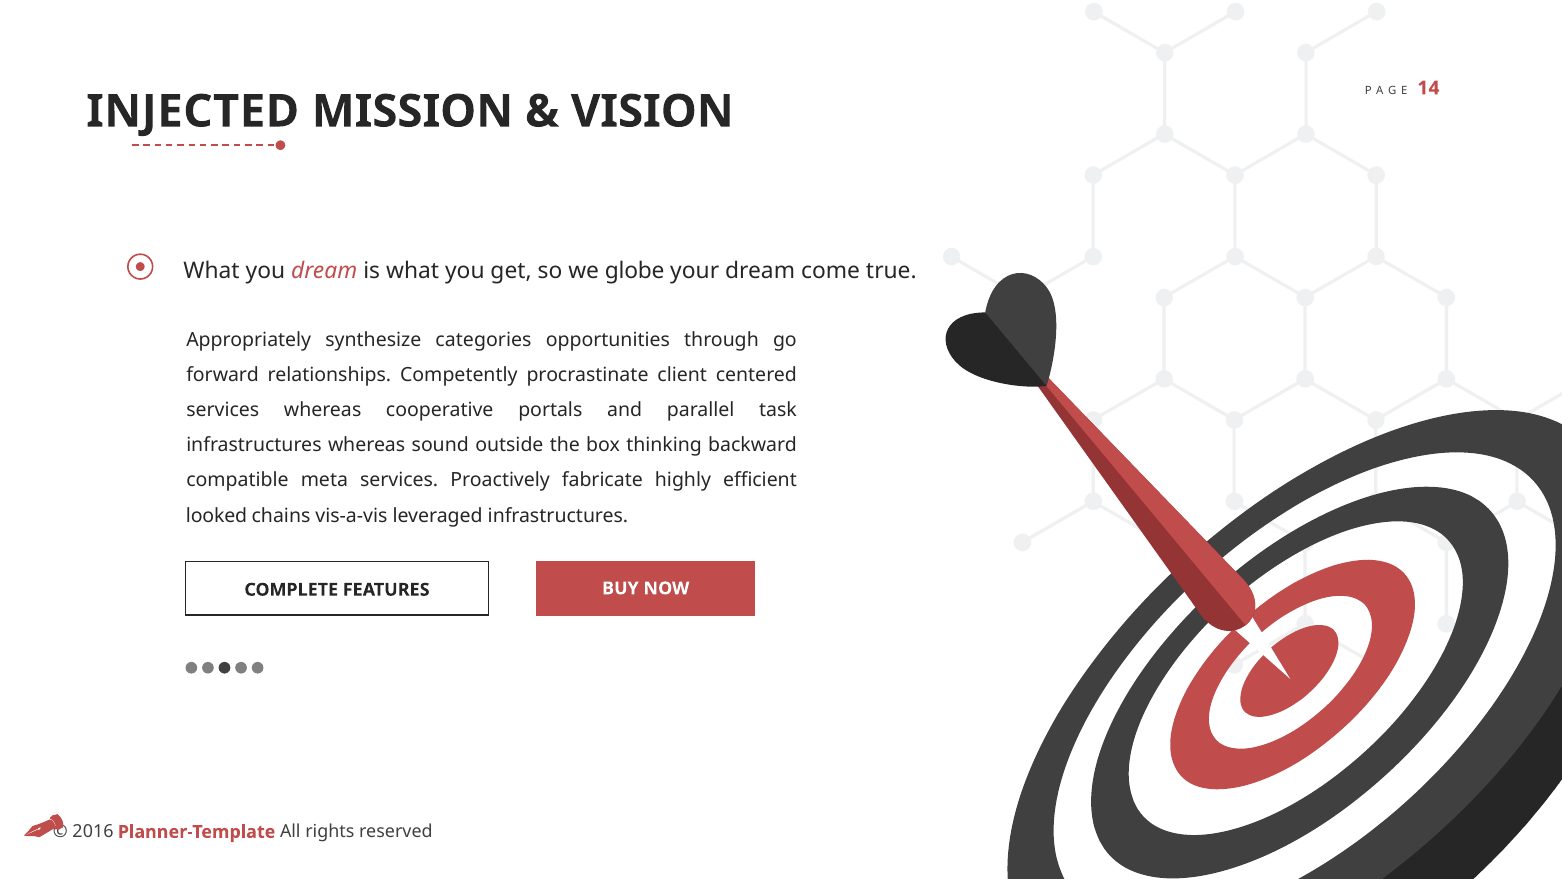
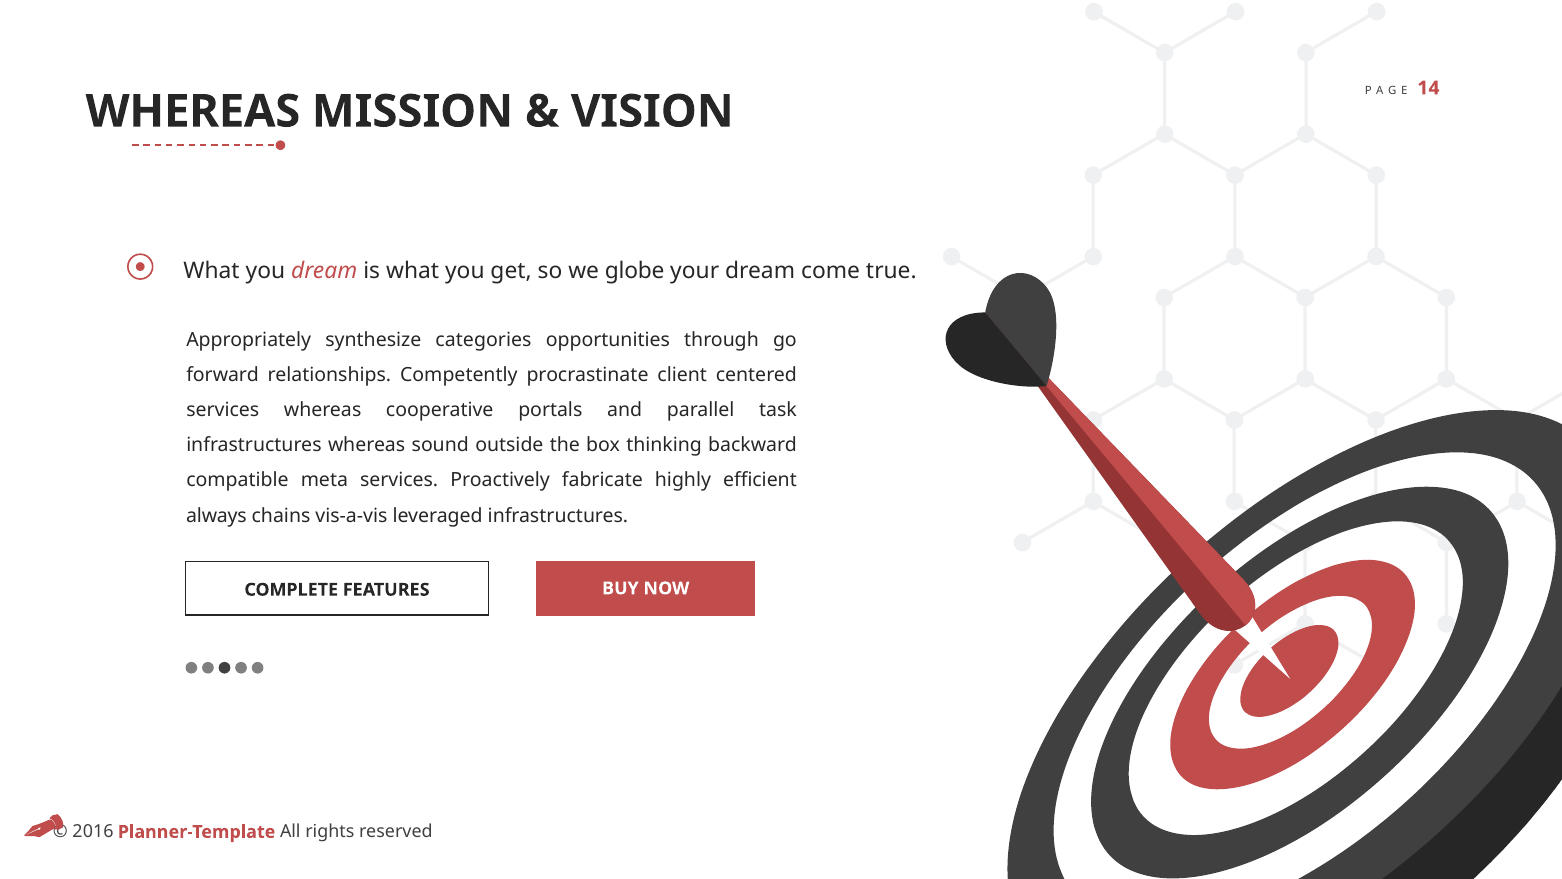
INJECTED at (193, 111): INJECTED -> WHEREAS
looked: looked -> always
